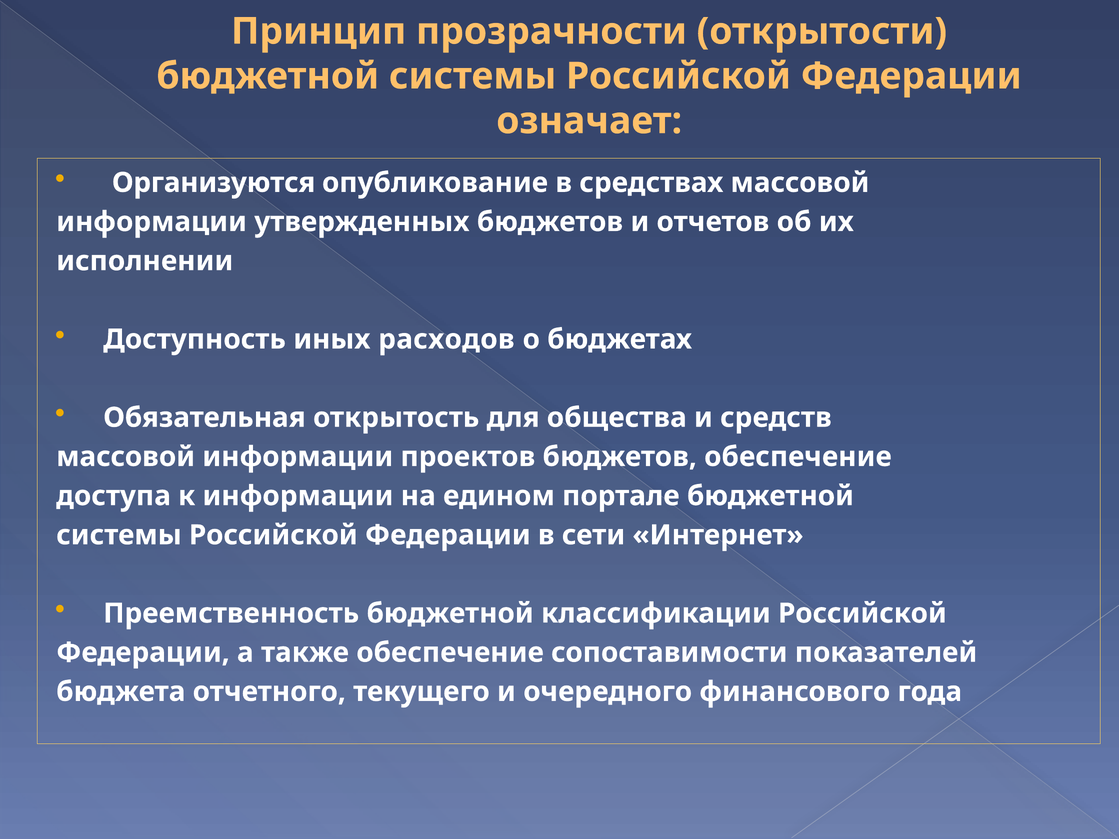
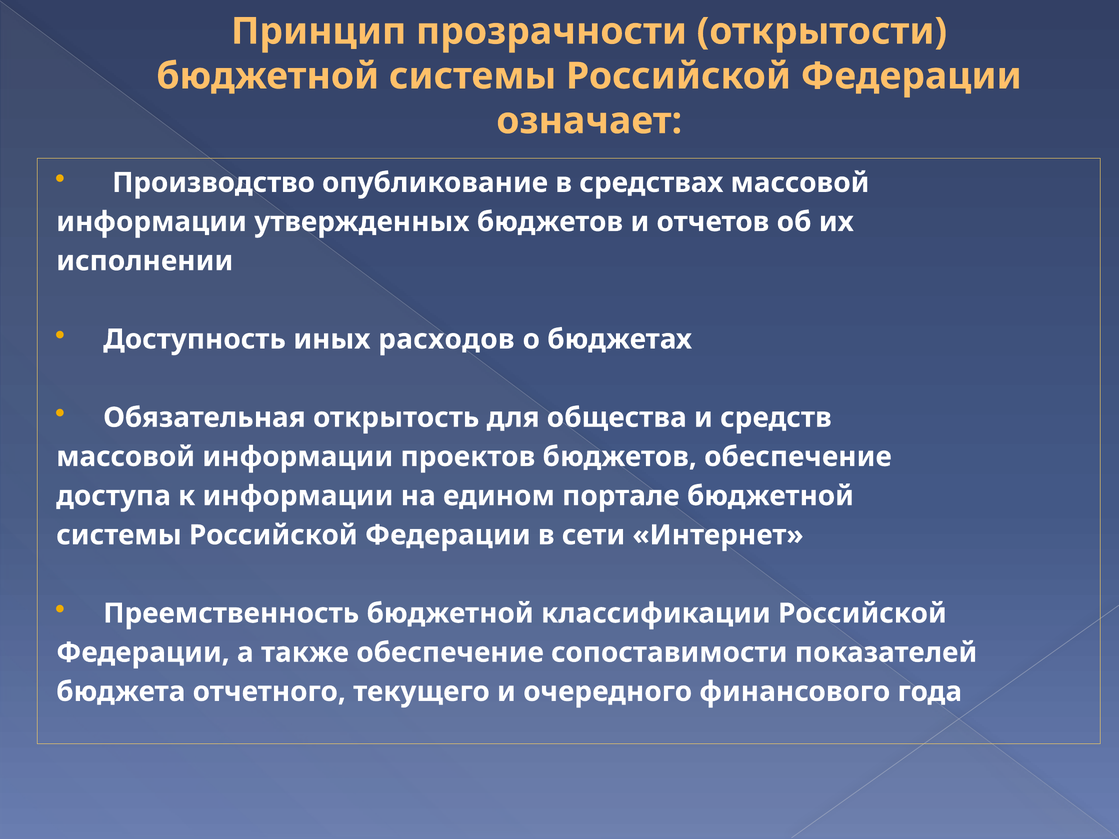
Организуются: Организуются -> Производство
